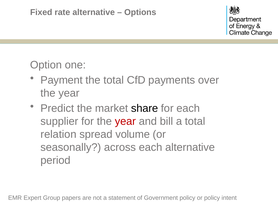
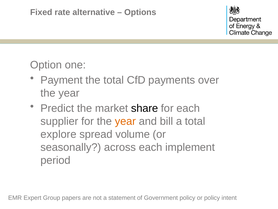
year at (125, 121) colour: red -> orange
relation: relation -> explore
each alternative: alternative -> implement
